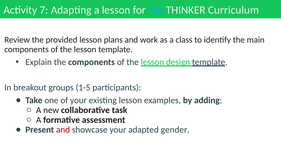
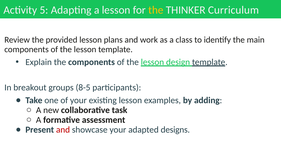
7: 7 -> 5
the at (156, 10) colour: light blue -> yellow
1-5: 1-5 -> 8-5
gender: gender -> designs
